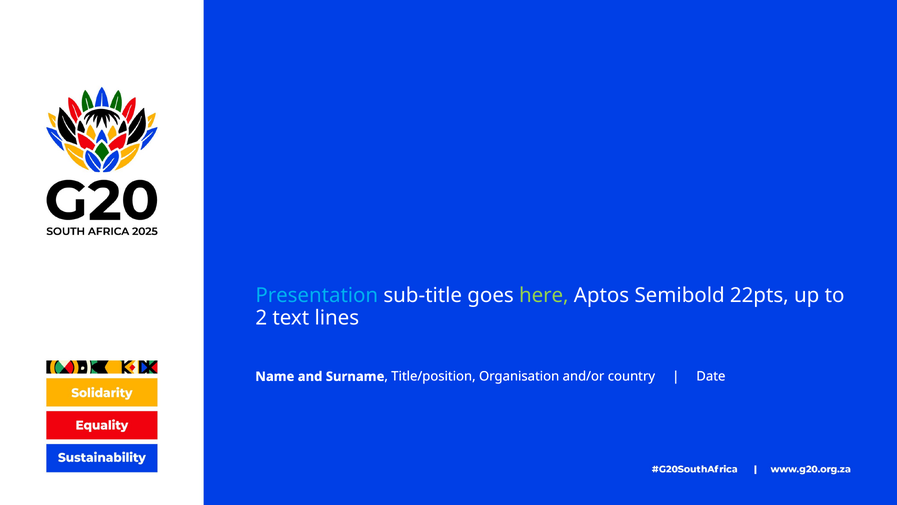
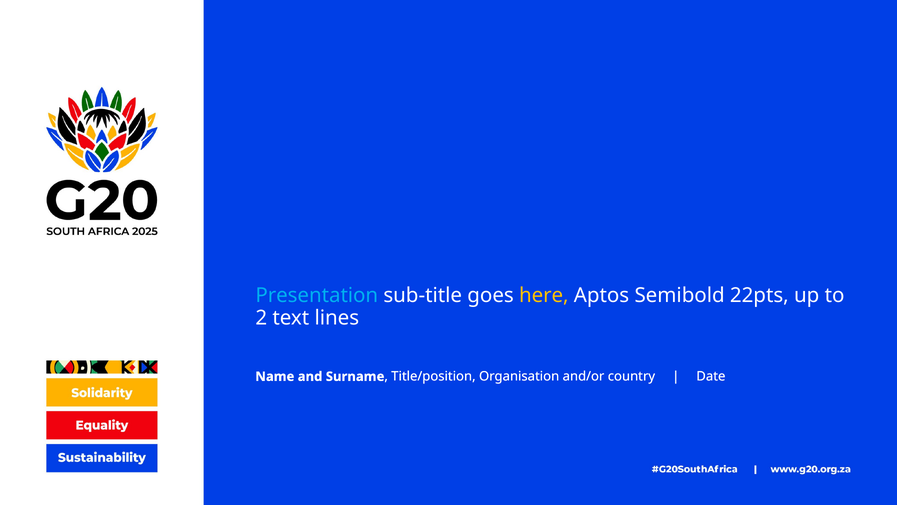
here colour: light green -> yellow
